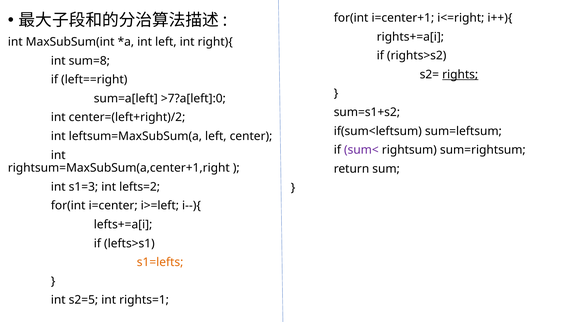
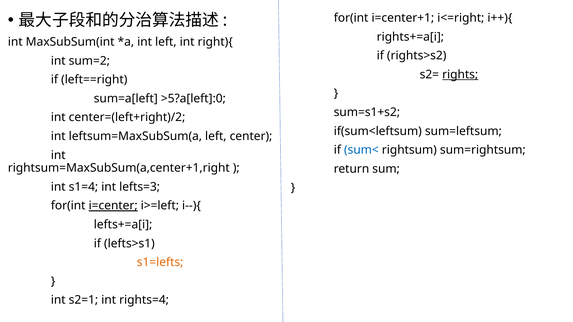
sum=8: sum=8 -> sum=2
>7?a[left]:0: >7?a[left]:0 -> >5?a[left]:0
sum< colour: purple -> blue
s1=3: s1=3 -> s1=4
lefts=2: lefts=2 -> lefts=3
i=center underline: none -> present
s2=5: s2=5 -> s2=1
rights=1: rights=1 -> rights=4
